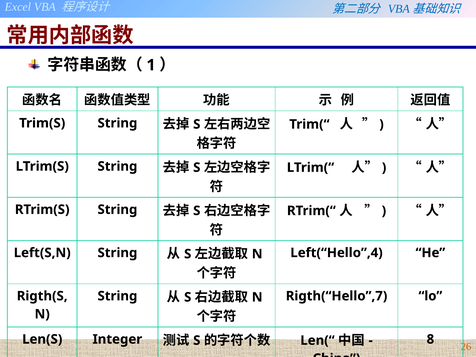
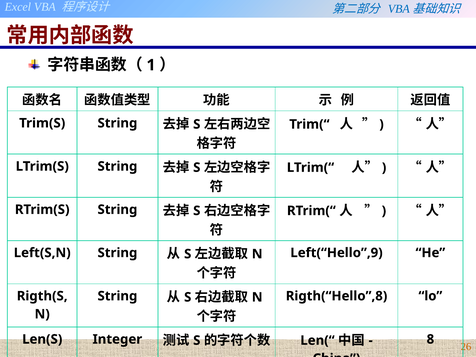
Left(“Hello”,4: Left(“Hello”,4 -> Left(“Hello”,9
Rigth(“Hello”,7: Rigth(“Hello”,7 -> Rigth(“Hello”,8
